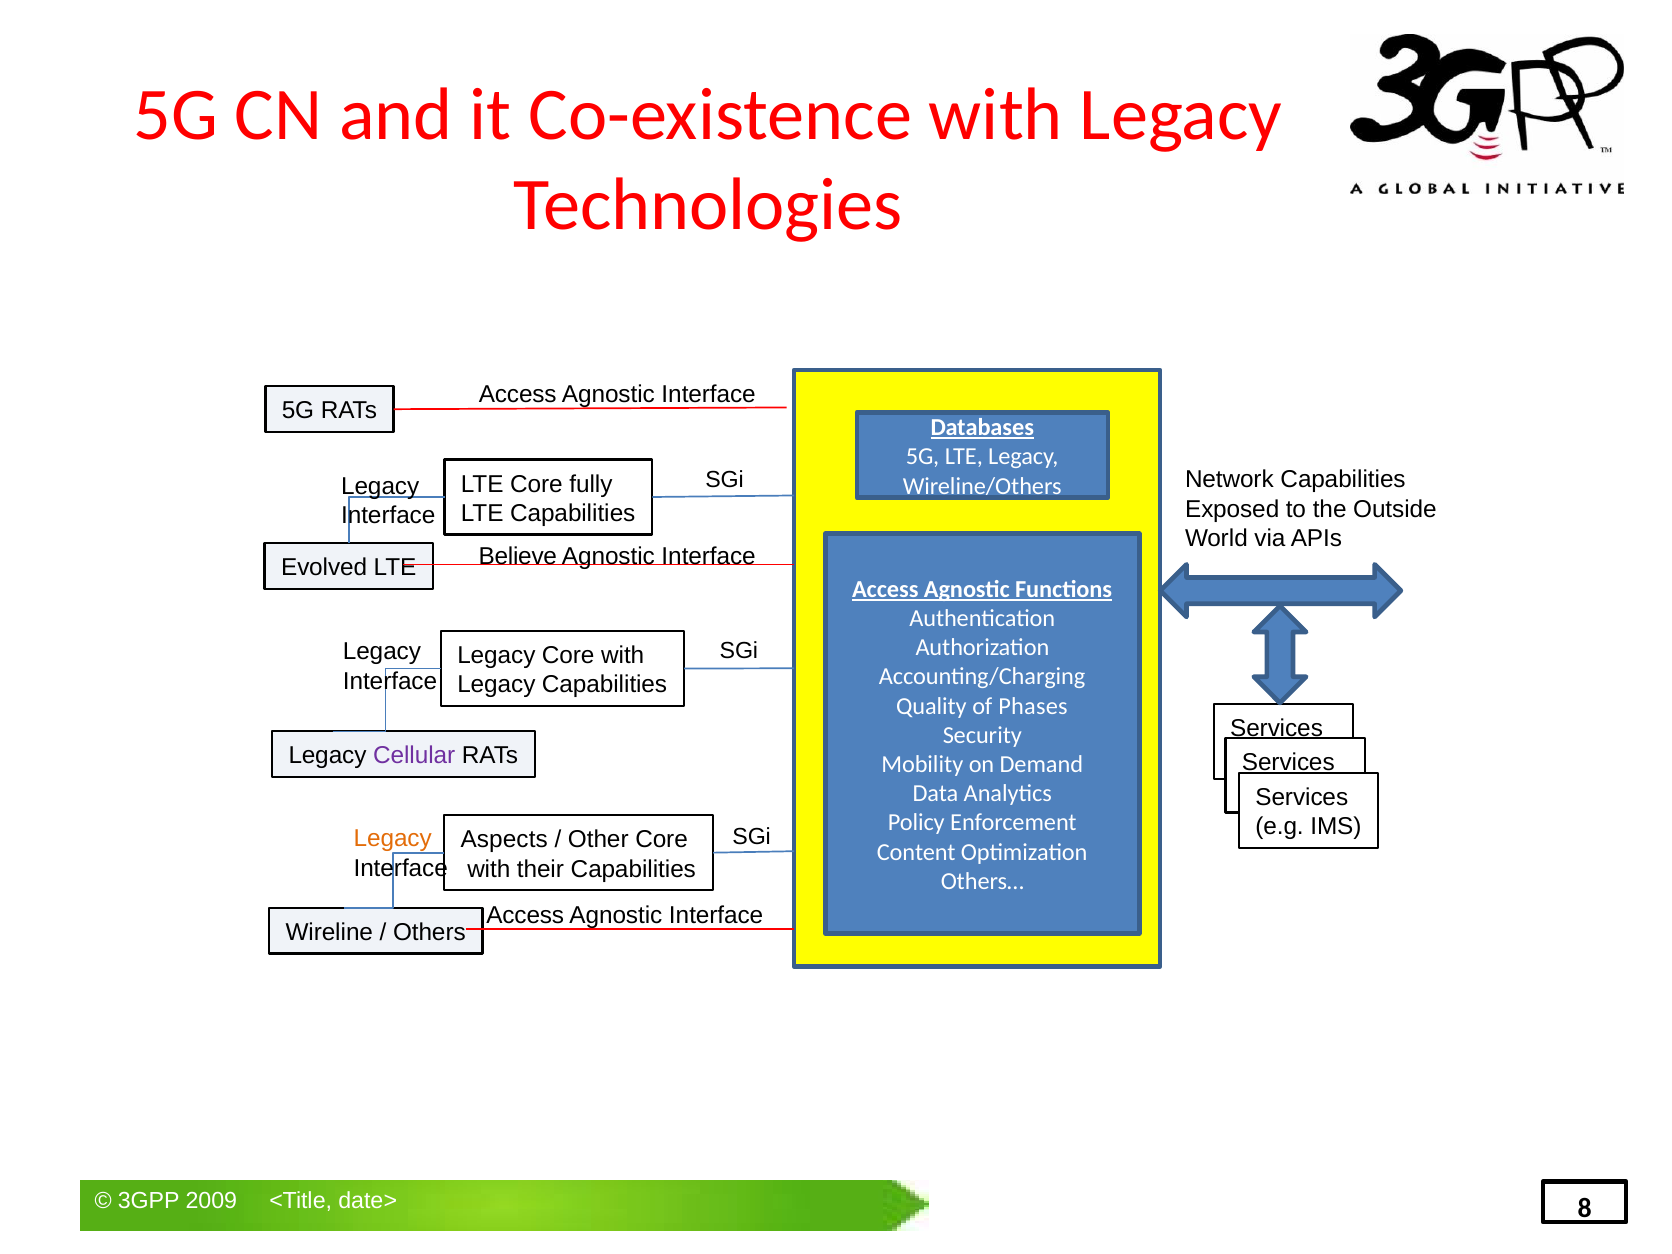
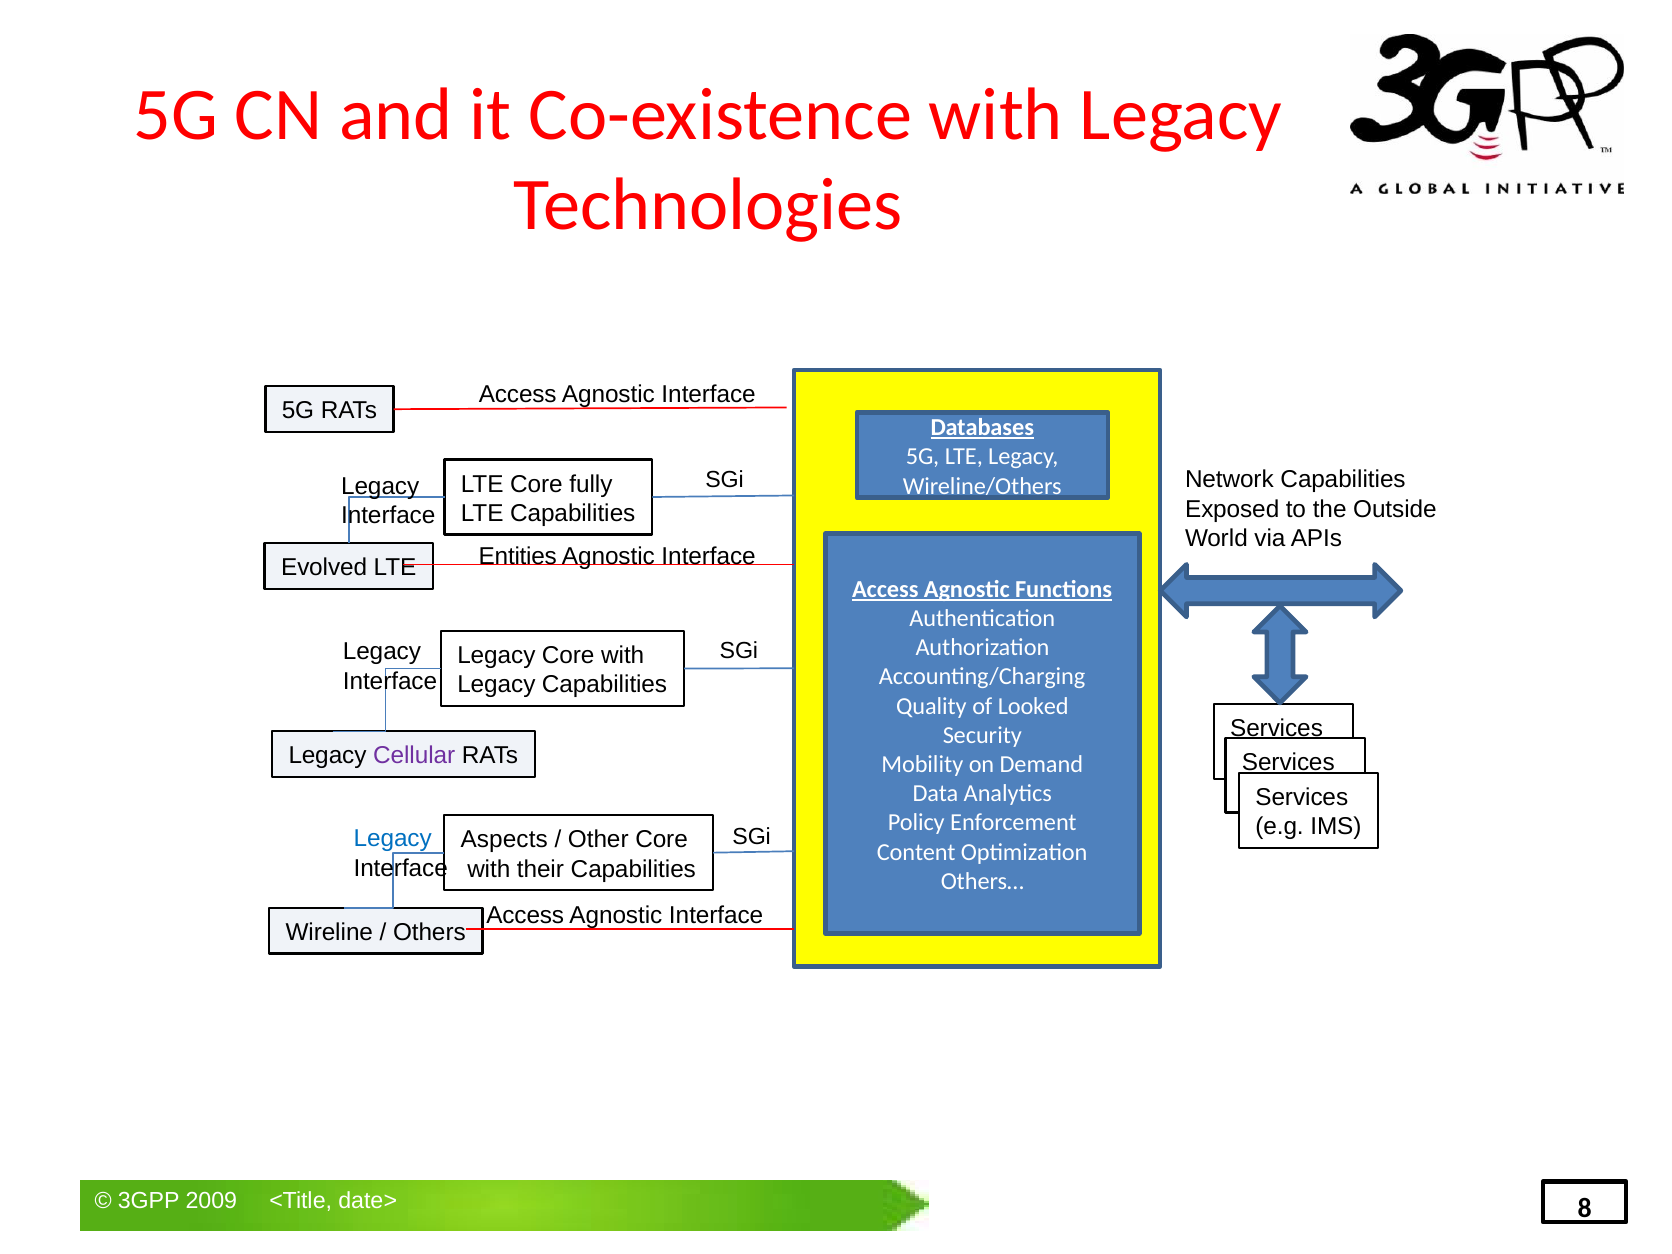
Believe: Believe -> Entities
Phases: Phases -> Looked
Legacy at (393, 839) colour: orange -> blue
